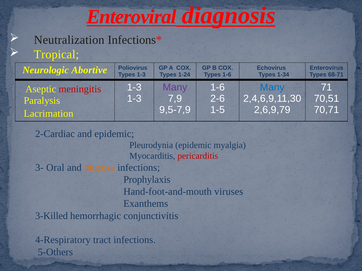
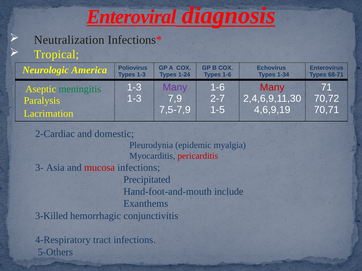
Abortive: Abortive -> America
Many at (272, 87) colour: blue -> red
meningitis colour: red -> green
2-6: 2-6 -> 2-7
70,51: 70,51 -> 70,72
9,5-7,9: 9,5-7,9 -> 7,5-7,9
2,6,9,79: 2,6,9,79 -> 4,6,9,19
and epidemic: epidemic -> domestic
Oral: Oral -> Asia
mucosa colour: orange -> red
Prophylaxis: Prophylaxis -> Precipitated
viruses: viruses -> include
